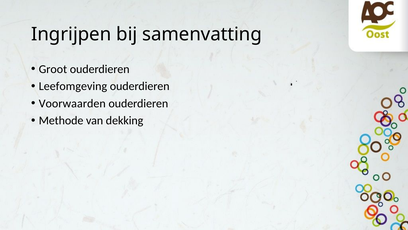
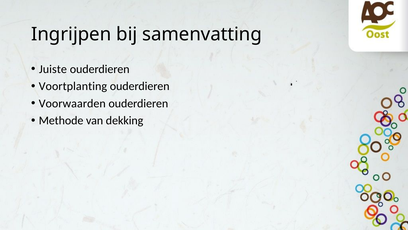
Groot: Groot -> Juiste
Leefomgeving: Leefomgeving -> Voortplanting
